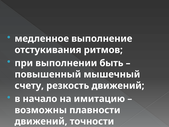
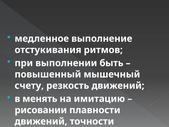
начало: начало -> менять
возможны: возможны -> рисовании
